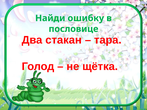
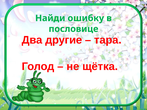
стакан: стакан -> другие
